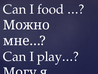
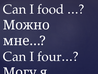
play…: play… -> four…
